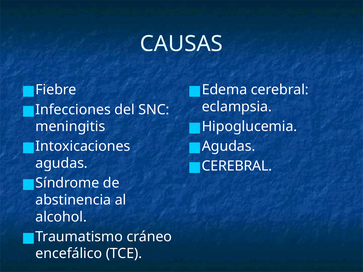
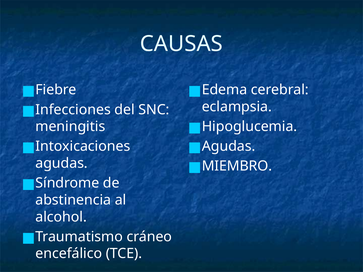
CEREBRAL at (237, 166): CEREBRAL -> MIEMBRO
